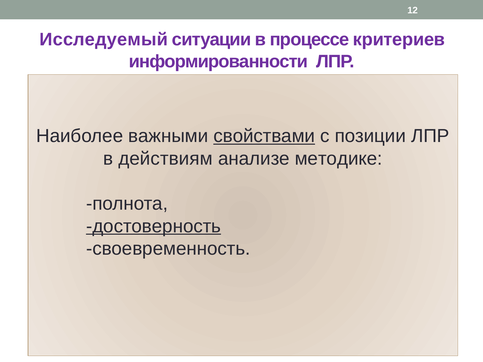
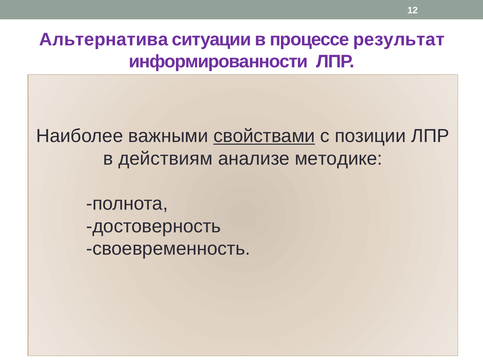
Исследуемый: Исследуемый -> Альтернатива
критериев: критериев -> результат
достоверность underline: present -> none
